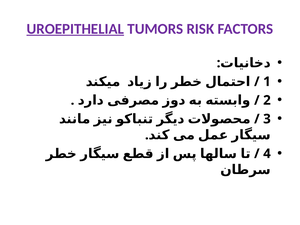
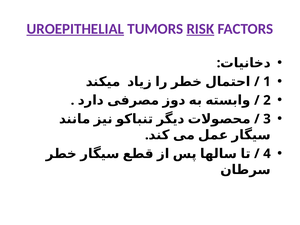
RISK underline: none -> present
